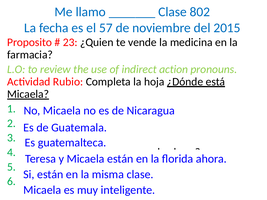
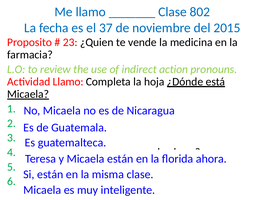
57: 57 -> 37
Actividad Rubio: Rubio -> Llamo
